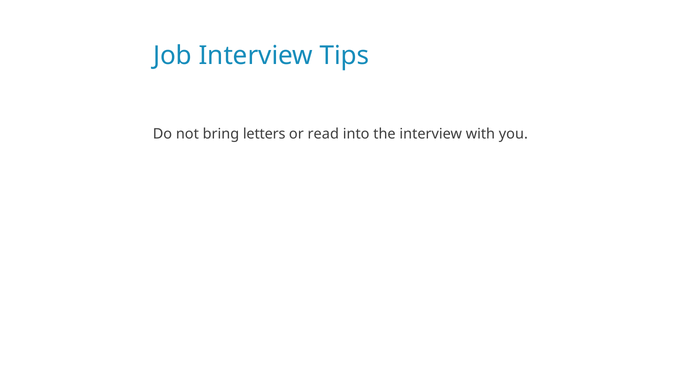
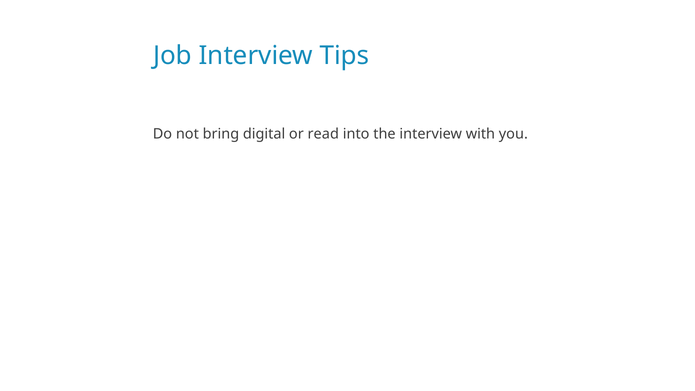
letters: letters -> digital
